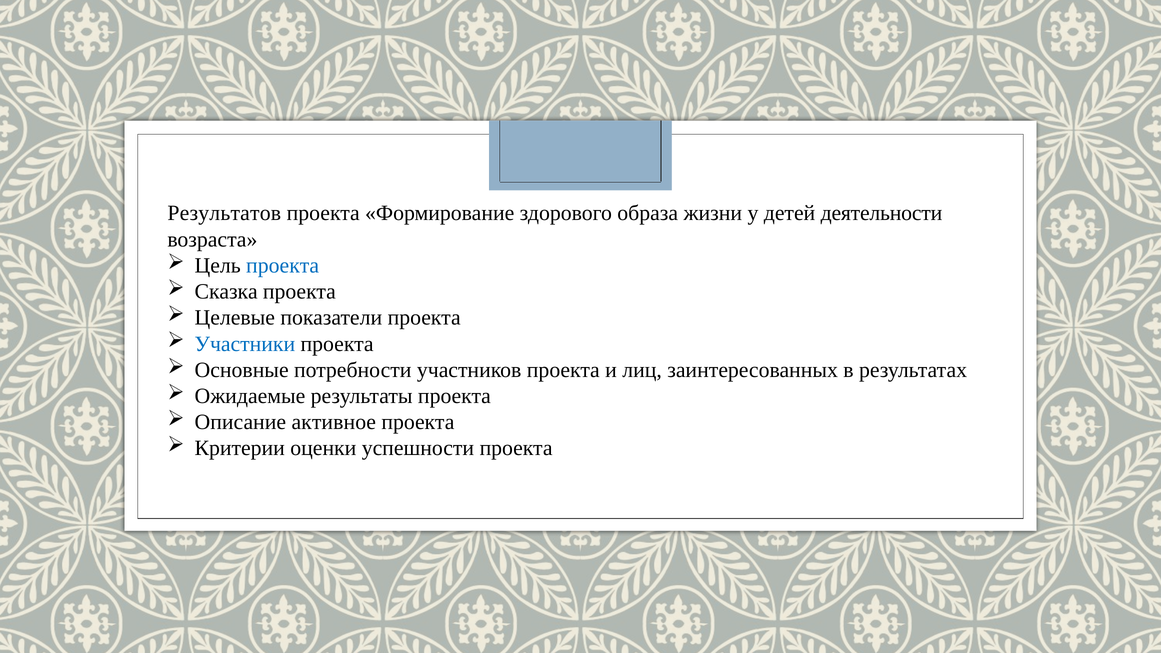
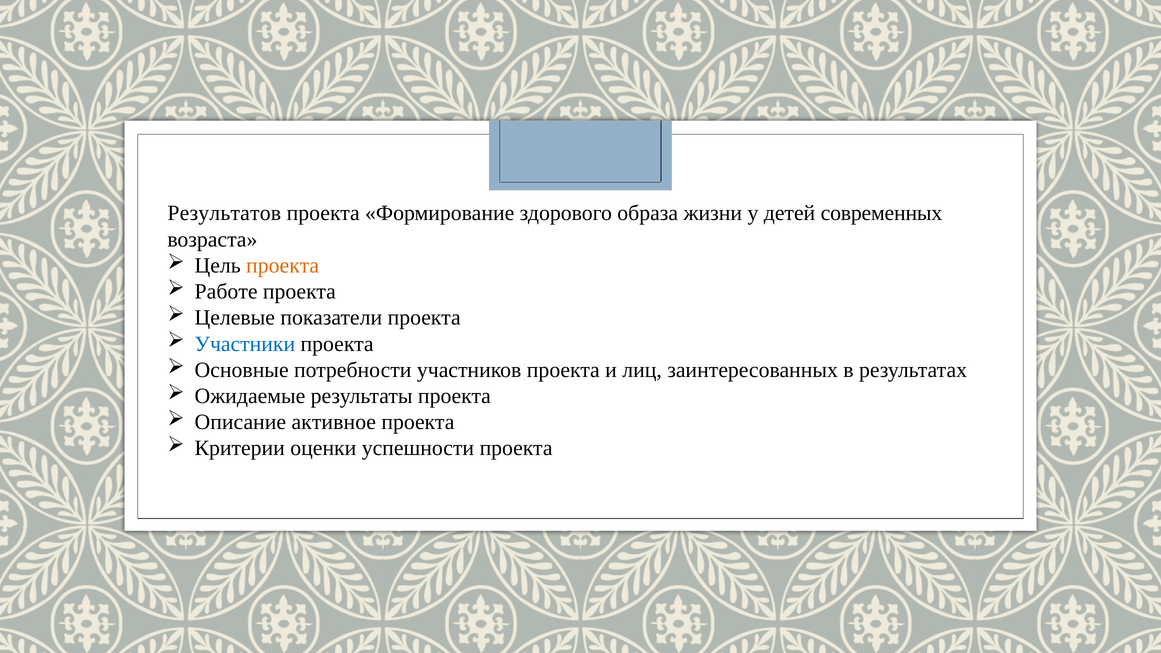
деятельности: деятельности -> современных
проекта at (283, 265) colour: blue -> orange
Сказка: Сказка -> Работе
